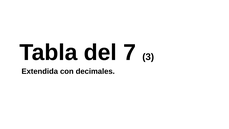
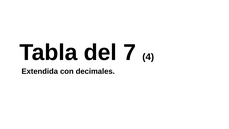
3: 3 -> 4
